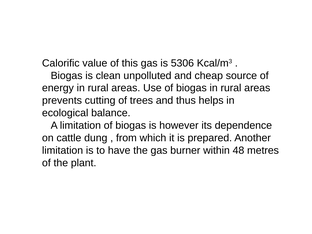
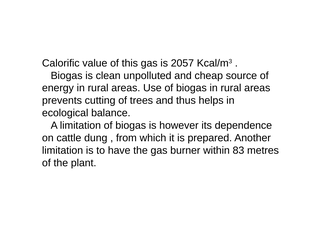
5306: 5306 -> 2057
48: 48 -> 83
